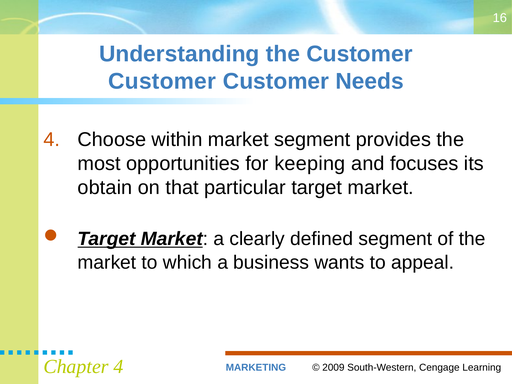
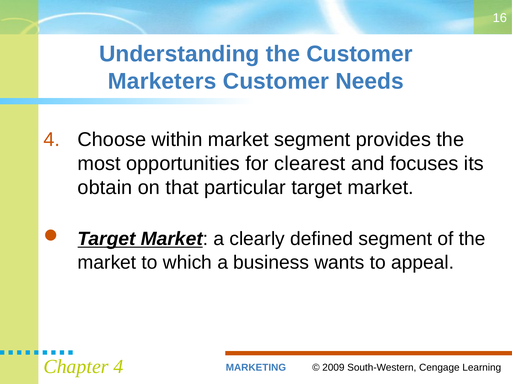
Customer at (162, 81): Customer -> Marketers
keeping: keeping -> clearest
